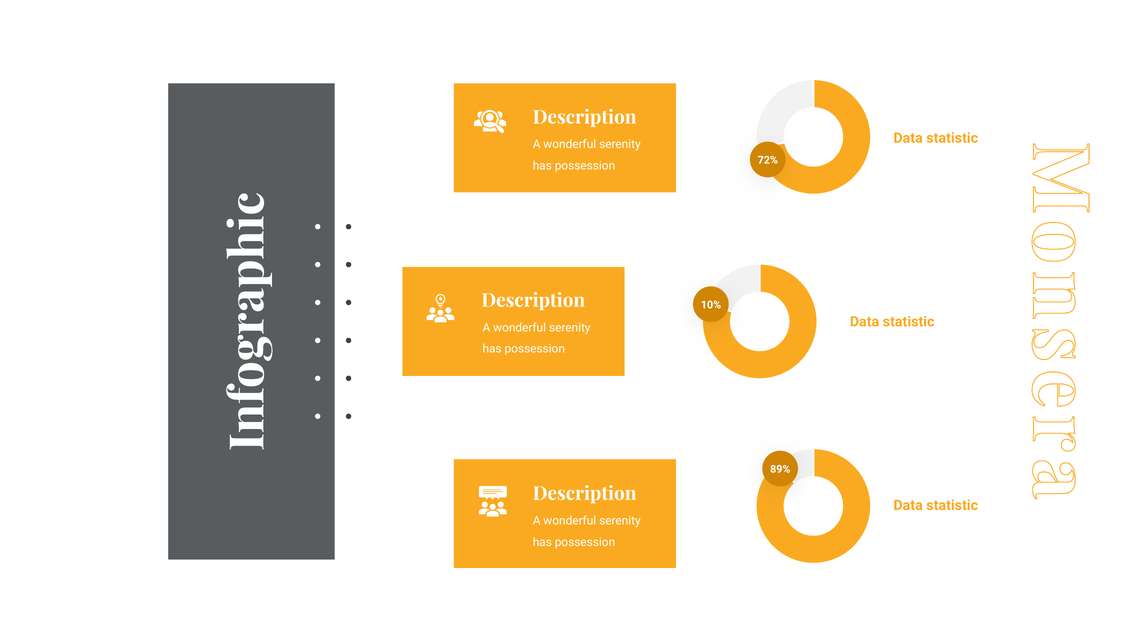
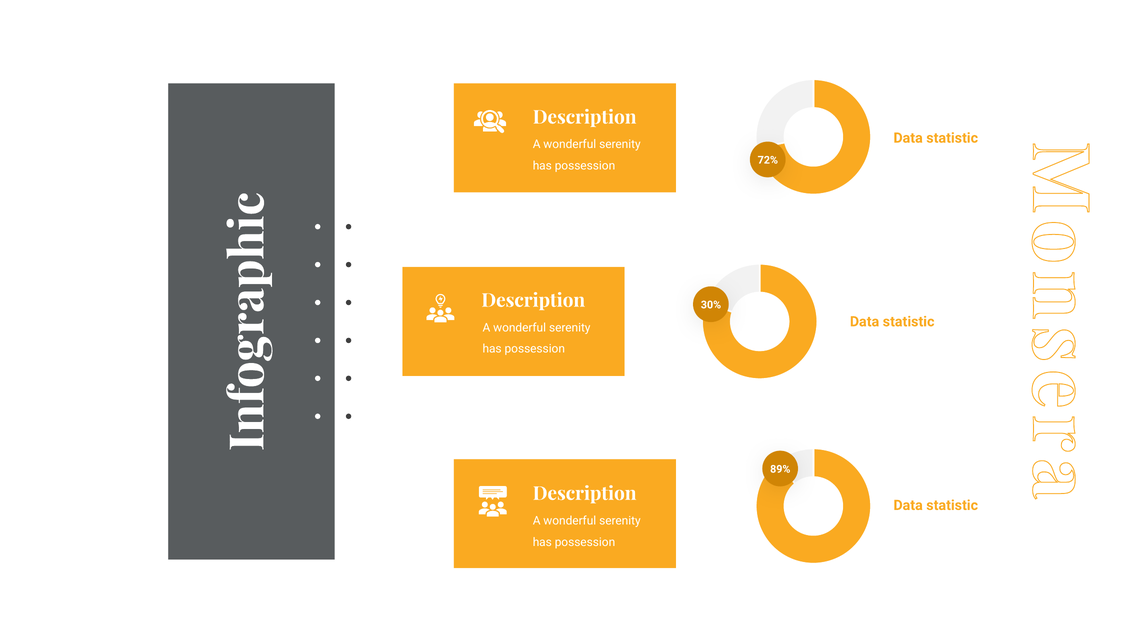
10%: 10% -> 30%
